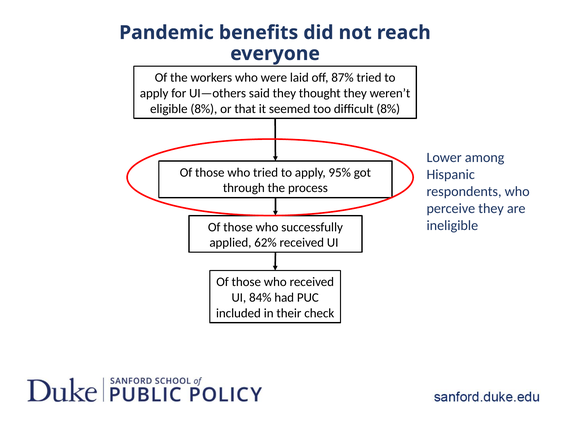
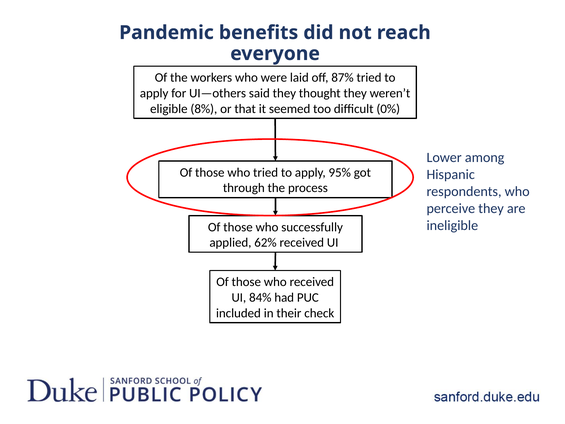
difficult 8%: 8% -> 0%
